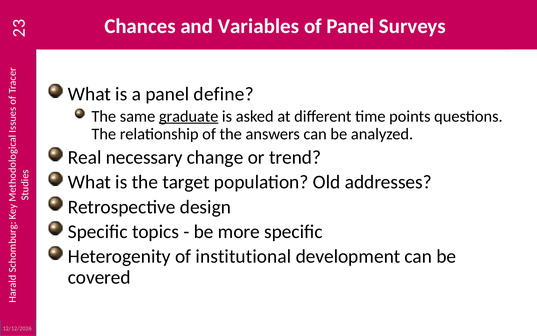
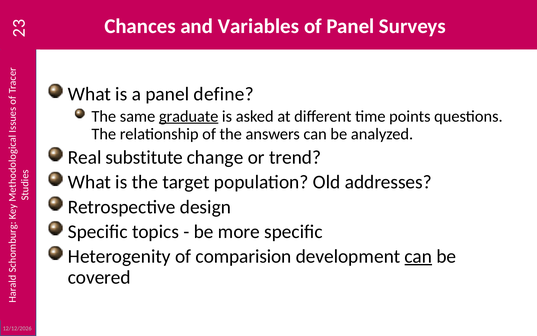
necessary: necessary -> substitute
institutional: institutional -> comparision
can at (418, 256) underline: none -> present
